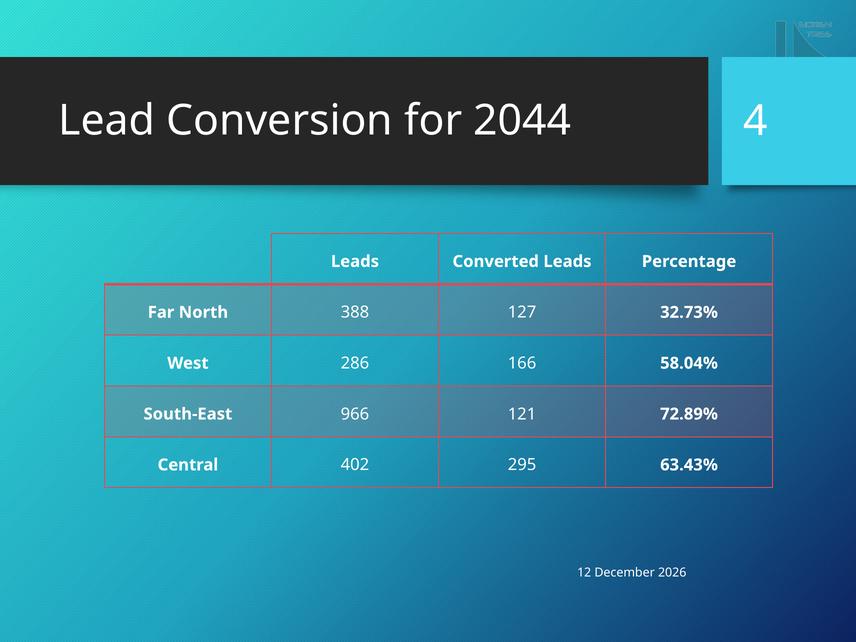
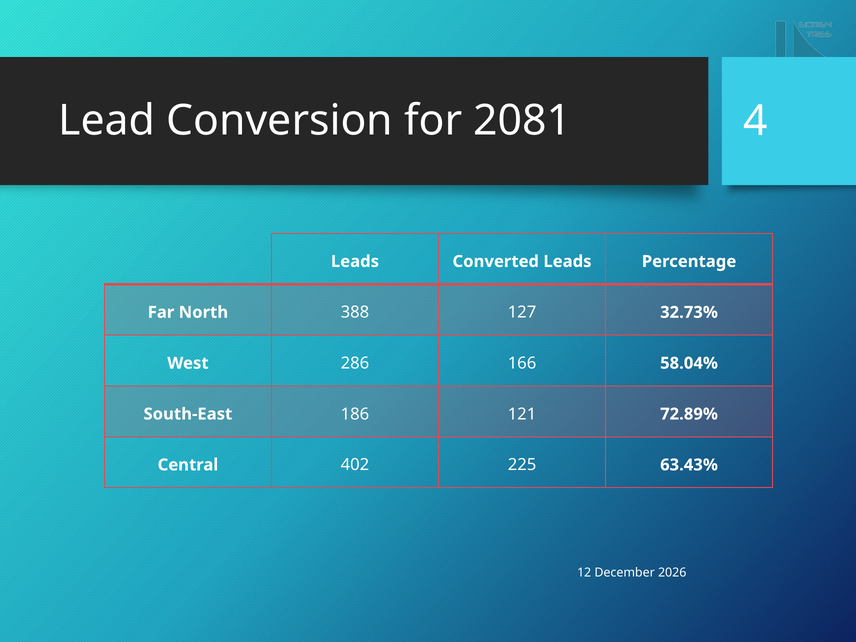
2044: 2044 -> 2081
966: 966 -> 186
295: 295 -> 225
